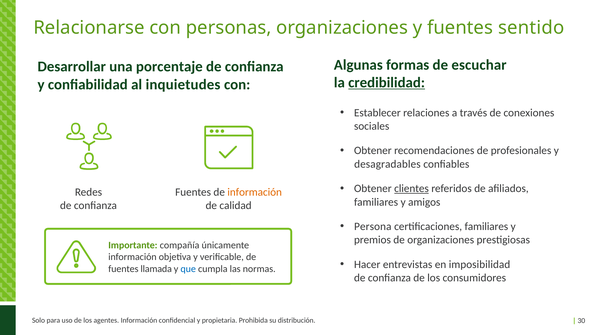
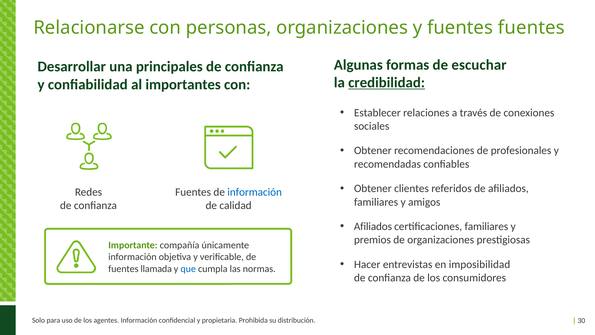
fuentes sentido: sentido -> fuentes
porcentaje: porcentaje -> principales
inquietudes: inquietudes -> importantes
desagradables: desagradables -> recomendadas
clientes underline: present -> none
información at (255, 192) colour: orange -> blue
Persona at (373, 226): Persona -> Afiliados
